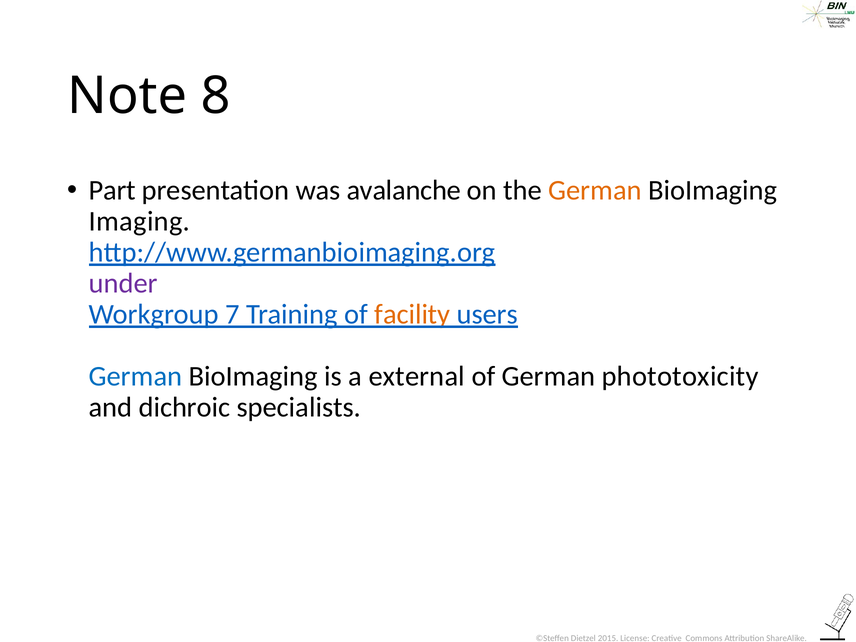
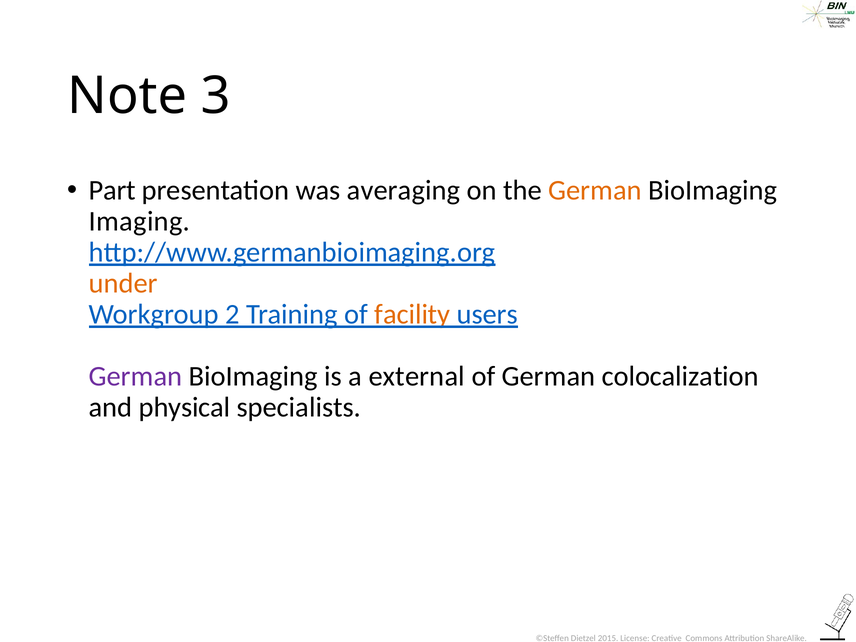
8: 8 -> 3
avalanche: avalanche -> averaging
under colour: purple -> orange
7: 7 -> 2
German at (136, 376) colour: blue -> purple
phototoxicity: phototoxicity -> colocalization
dichroic: dichroic -> physical
